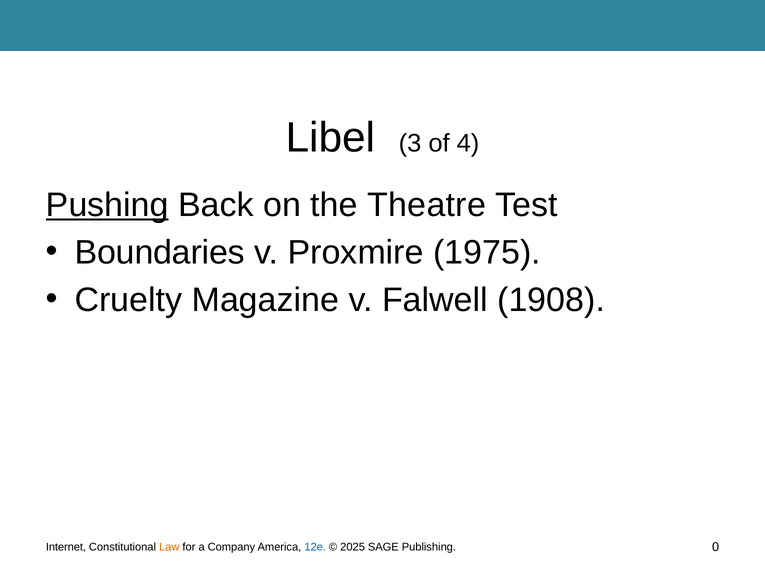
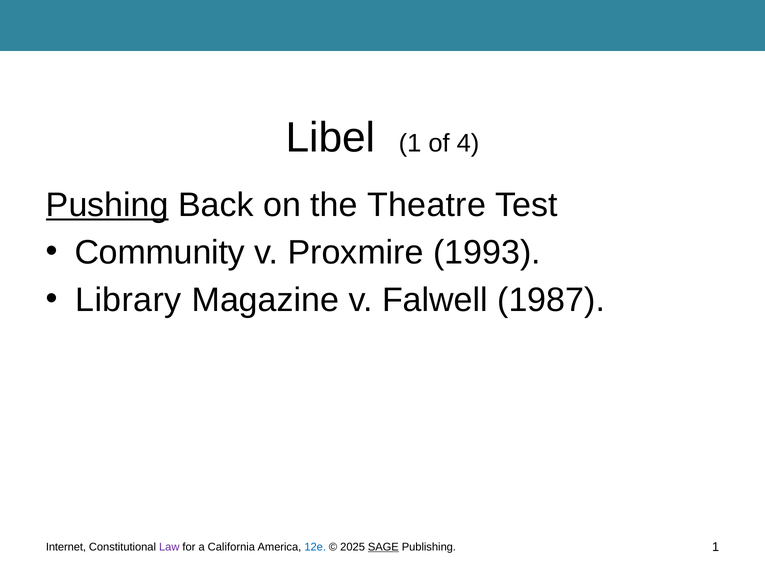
Libel 3: 3 -> 1
Boundaries: Boundaries -> Community
1975: 1975 -> 1993
Cruelty: Cruelty -> Library
1908: 1908 -> 1987
Law colour: orange -> purple
Company: Company -> California
SAGE underline: none -> present
Publishing 0: 0 -> 1
